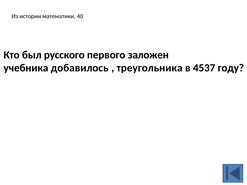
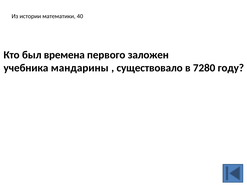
русского: русского -> времена
добавилось: добавилось -> мандарины
треугольника: треугольника -> существовало
4537: 4537 -> 7280
